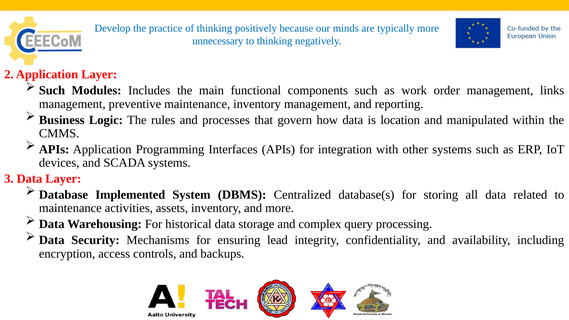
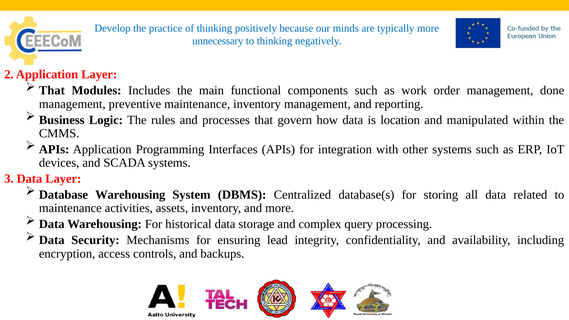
Such at (52, 90): Such -> That
links: links -> done
Database Implemented: Implemented -> Warehousing
